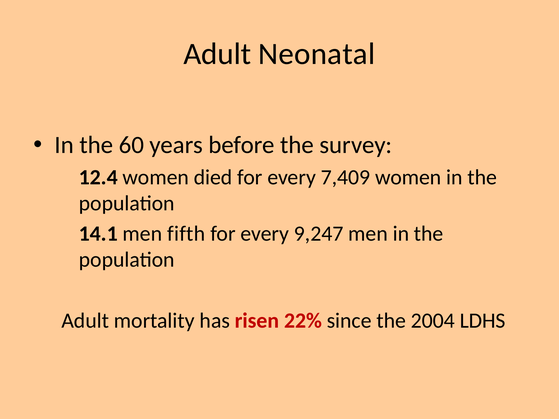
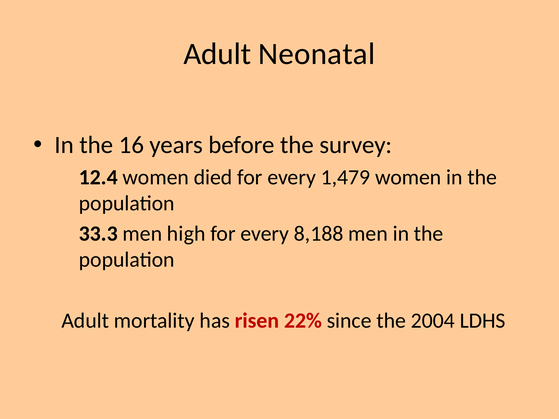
60: 60 -> 16
7,409: 7,409 -> 1,479
14.1: 14.1 -> 33.3
fifth: fifth -> high
9,247: 9,247 -> 8,188
